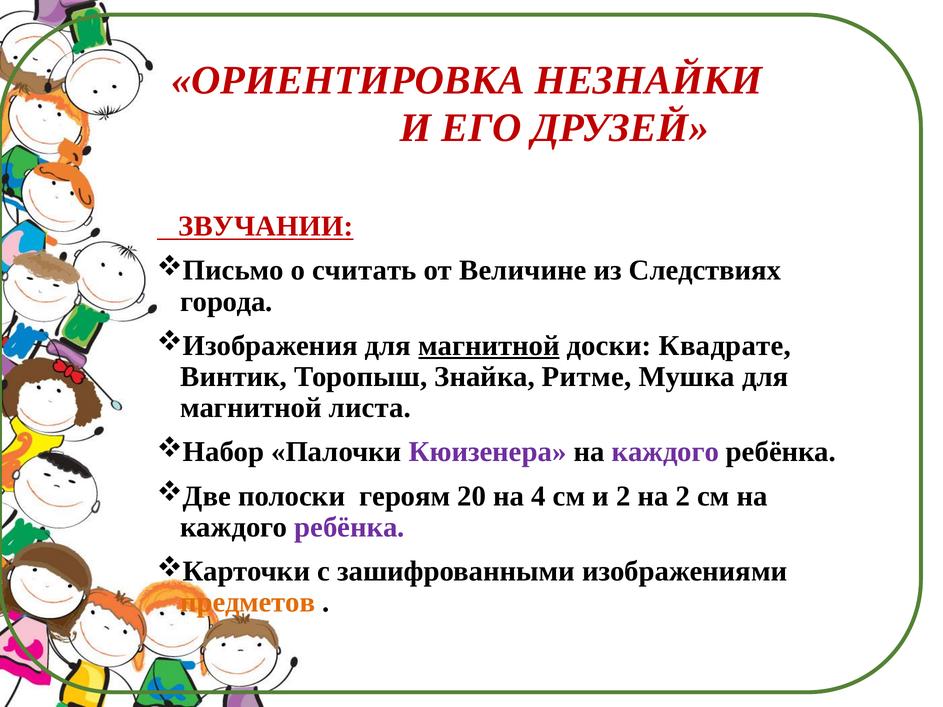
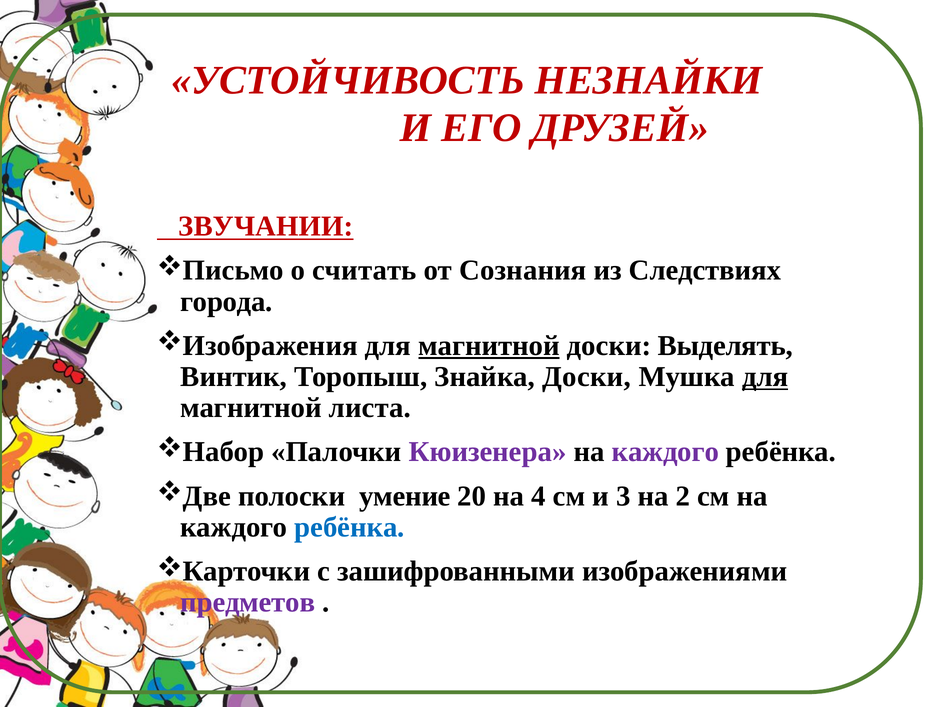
ОРИЕНТИРОВКА: ОРИЕНТИРОВКА -> УСТОЙЧИВОСТЬ
Величине: Величине -> Сознания
Квадрате: Квадрате -> Выделять
Знайка Ритме: Ритме -> Доски
для at (765, 377) underline: none -> present
героям: героям -> умение
и 2: 2 -> 3
ребёнка at (350, 527) colour: purple -> blue
предметов colour: orange -> purple
